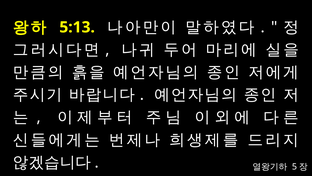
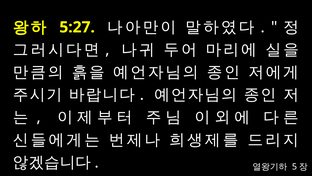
5:13: 5:13 -> 5:27
